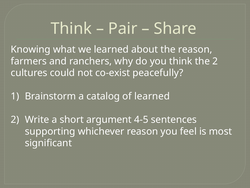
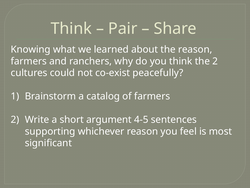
of learned: learned -> farmers
